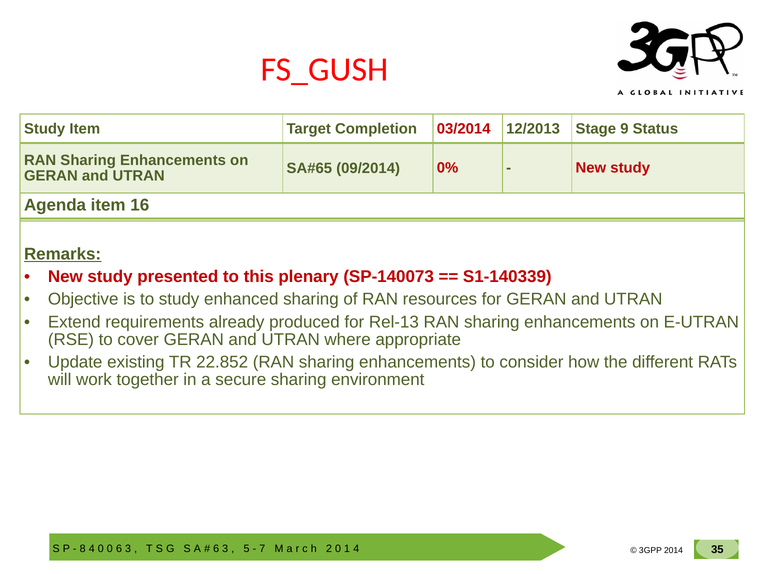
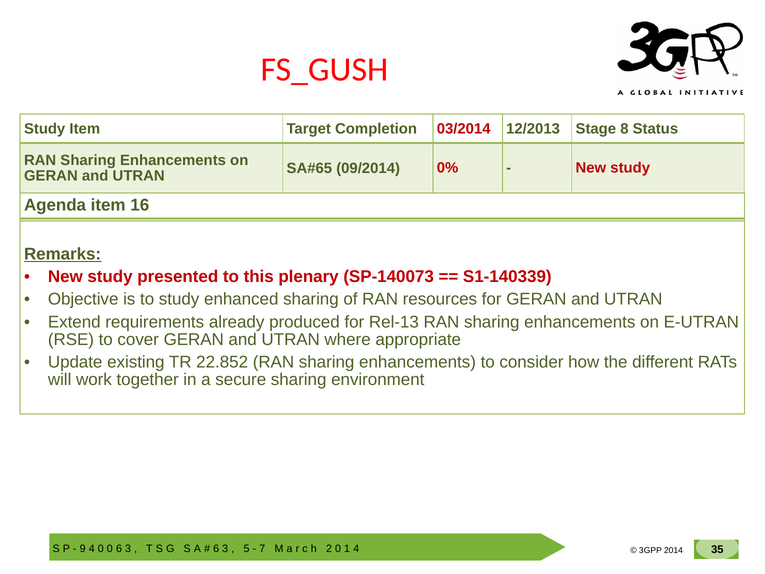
9: 9 -> 8
8: 8 -> 9
